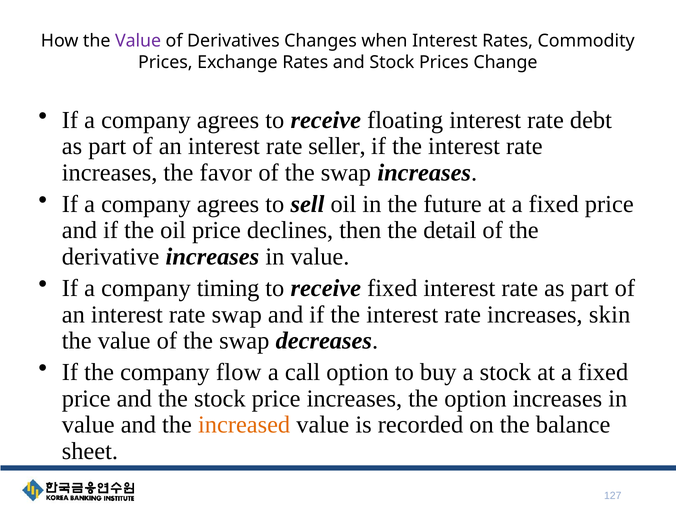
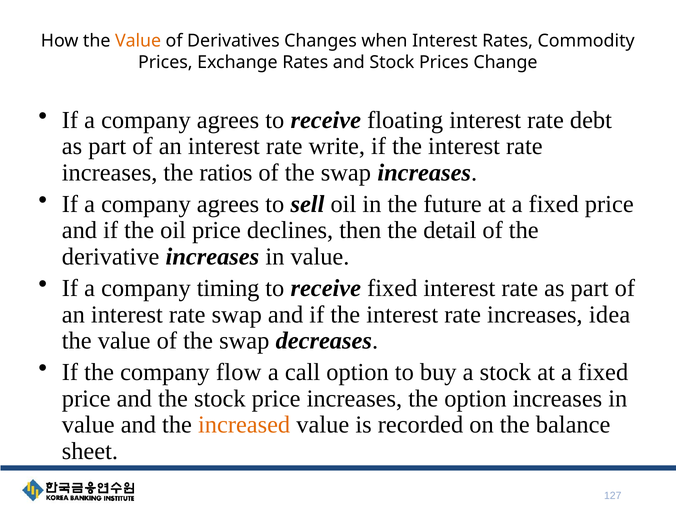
Value at (138, 41) colour: purple -> orange
seller: seller -> write
favor: favor -> ratios
skin: skin -> idea
